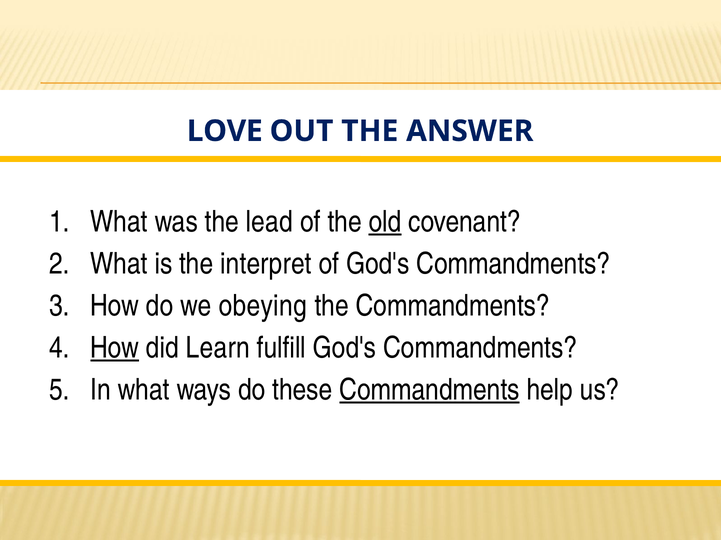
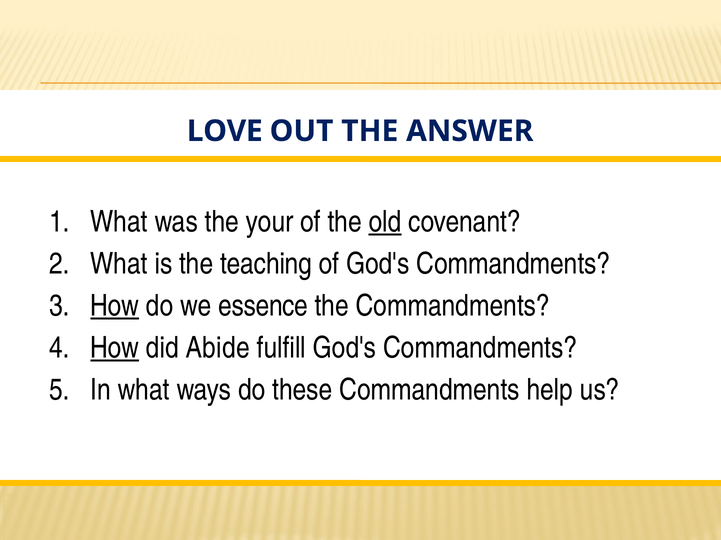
lead: lead -> your
interpret: interpret -> teaching
How at (115, 306) underline: none -> present
obeying: obeying -> essence
Learn: Learn -> Abide
Commandments at (430, 390) underline: present -> none
